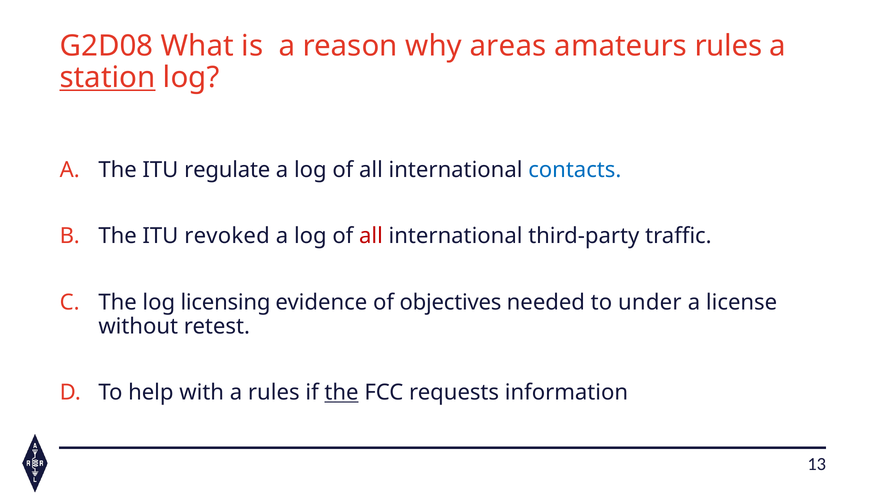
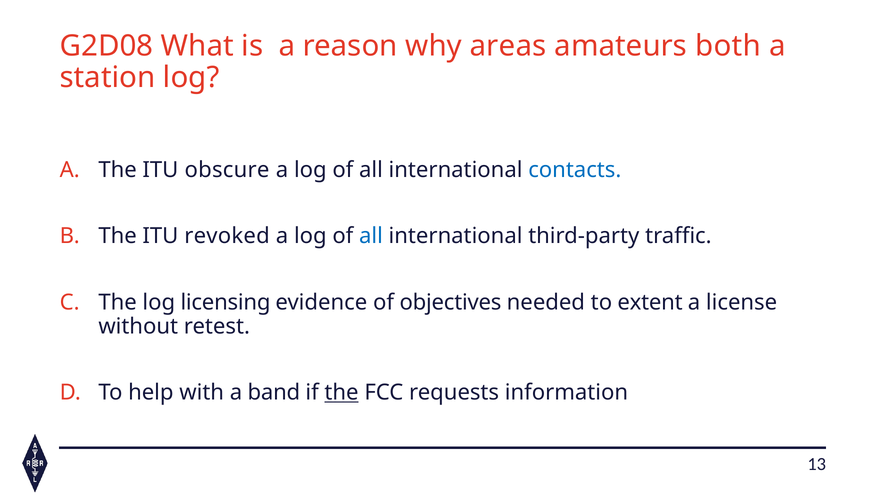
amateurs rules: rules -> both
station underline: present -> none
regulate: regulate -> obscure
all at (371, 236) colour: red -> blue
under: under -> extent
a rules: rules -> band
